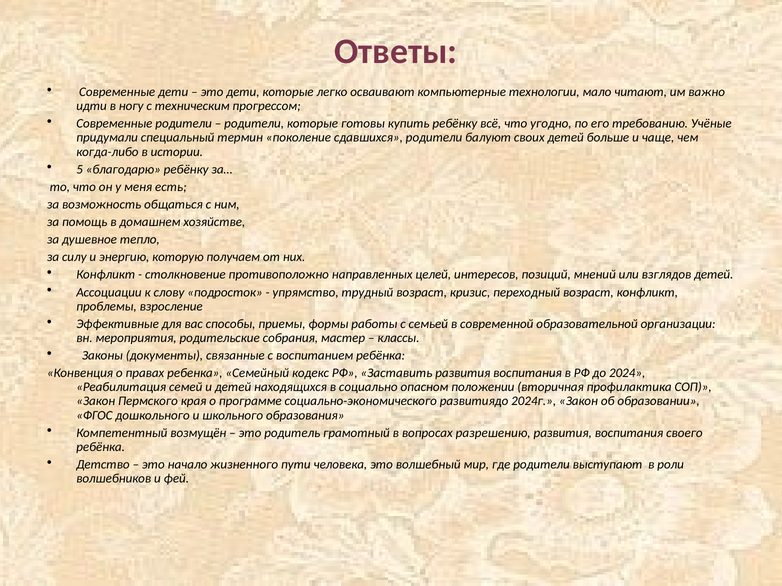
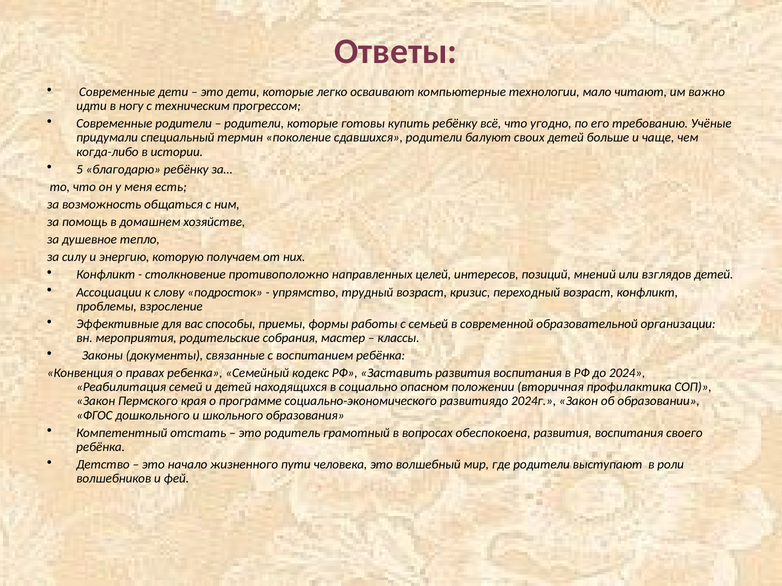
возмущён: возмущён -> отстать
разрешению: разрешению -> обеспокоена
